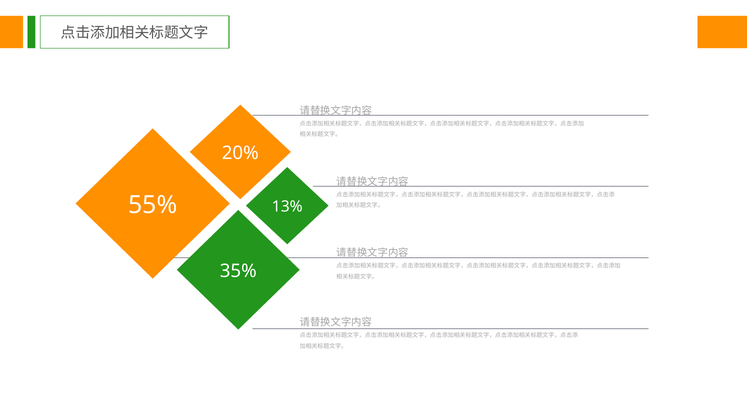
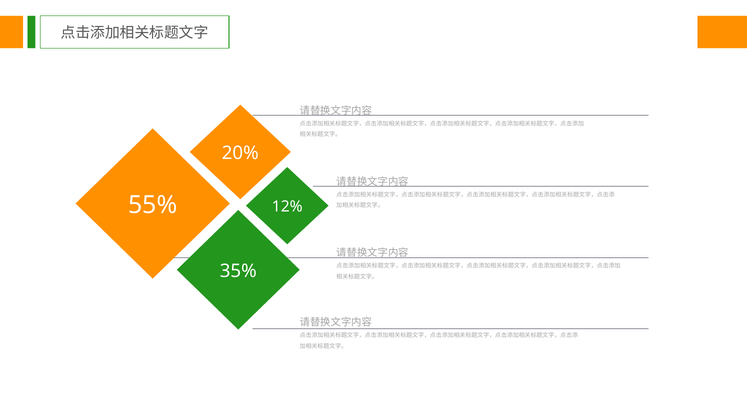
13%: 13% -> 12%
